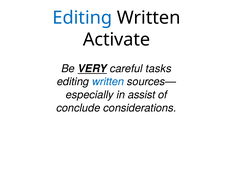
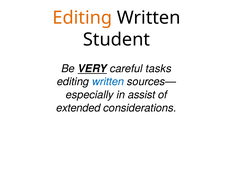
Editing at (82, 18) colour: blue -> orange
Activate: Activate -> Student
conclude: conclude -> extended
